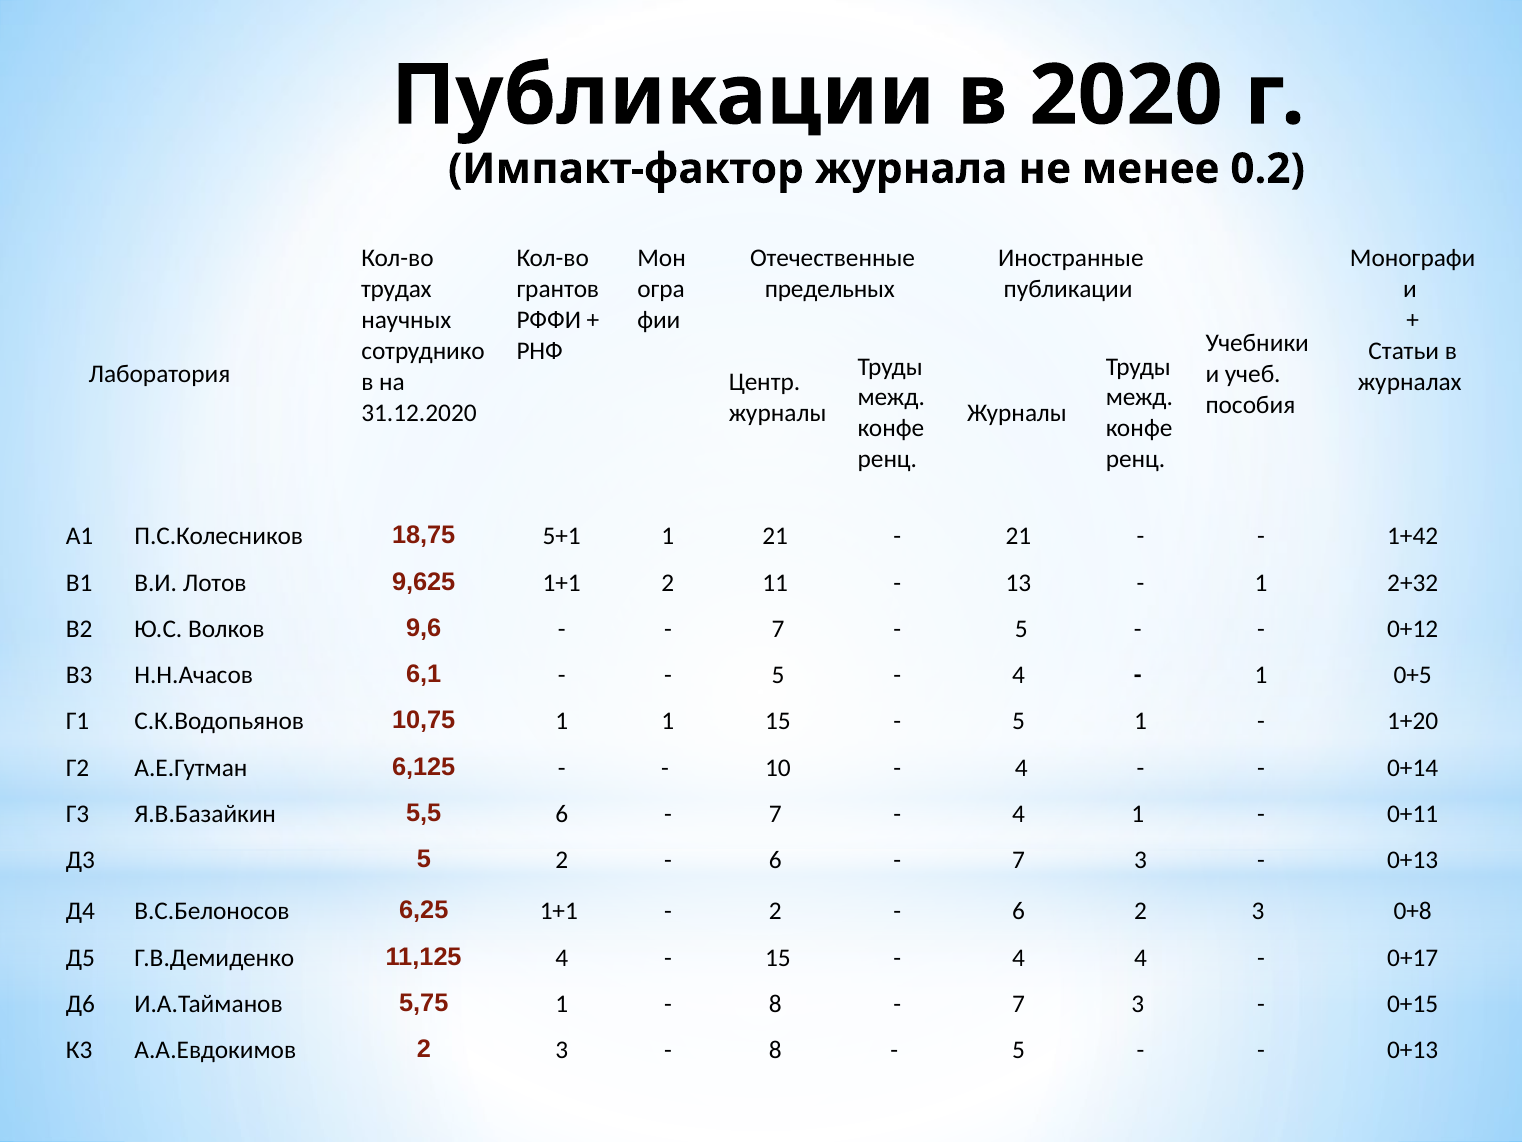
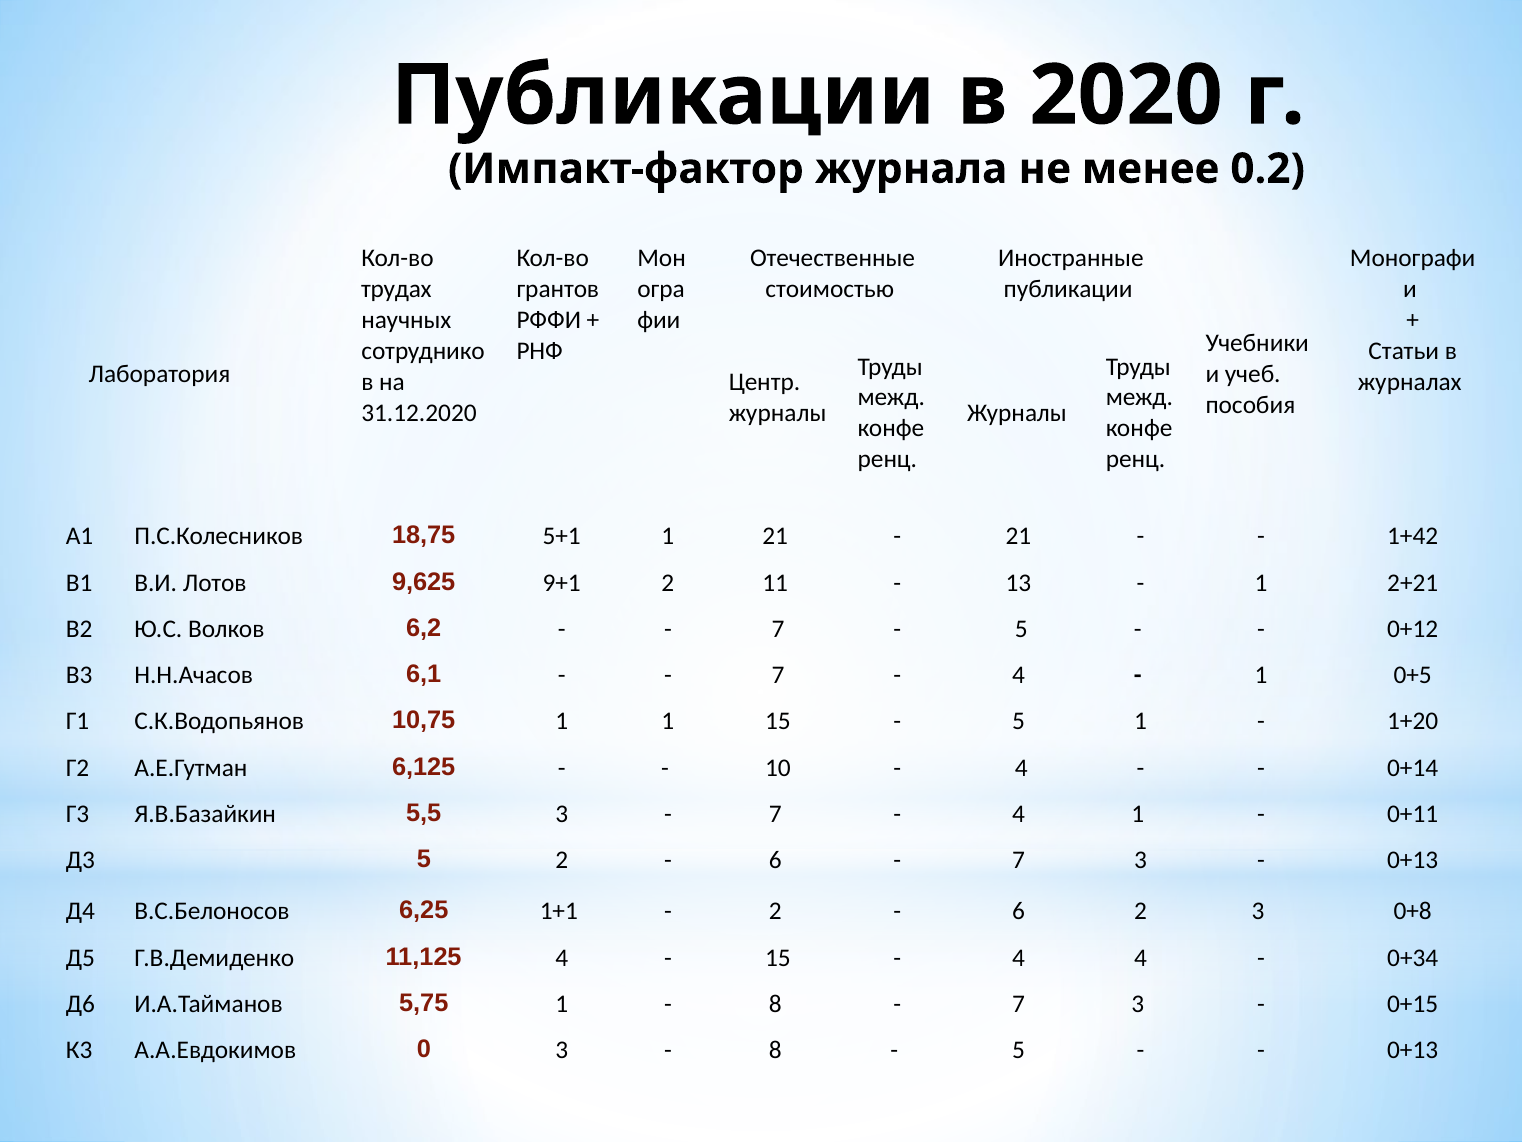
предельных: предельных -> стоимостью
9,625 1+1: 1+1 -> 9+1
2+32: 2+32 -> 2+21
9,6: 9,6 -> 6,2
5 at (778, 675): 5 -> 7
5,5 6: 6 -> 3
0+17: 0+17 -> 0+34
А.А.Евдокимов 2: 2 -> 0
